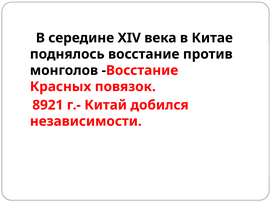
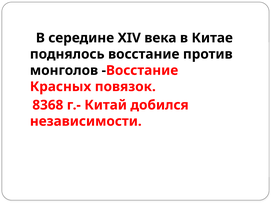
8921: 8921 -> 8368
